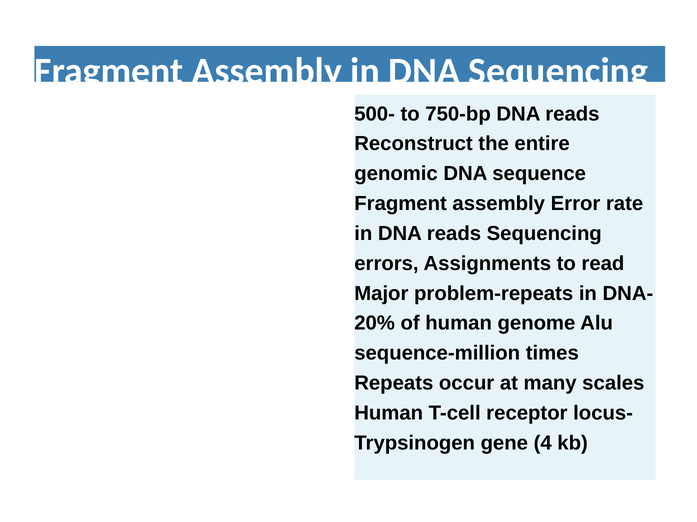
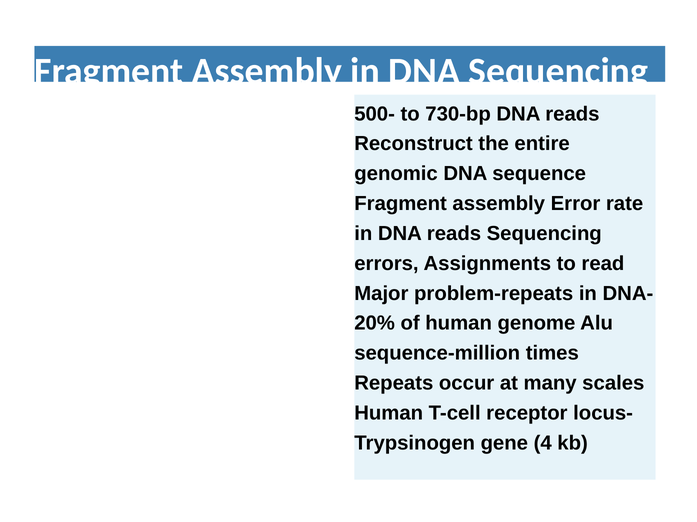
750-bp: 750-bp -> 730-bp
